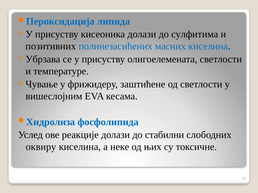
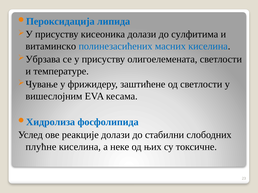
позитивних: позитивних -> витаминско
оквиру: оквиру -> плућне
